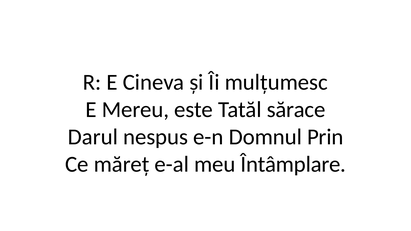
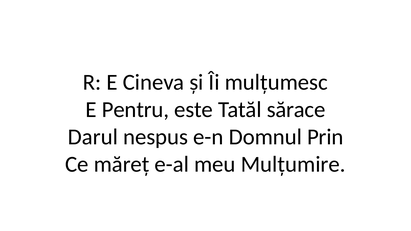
Mereu: Mereu -> Pentru
Întâmplare: Întâmplare -> Mulțumire
